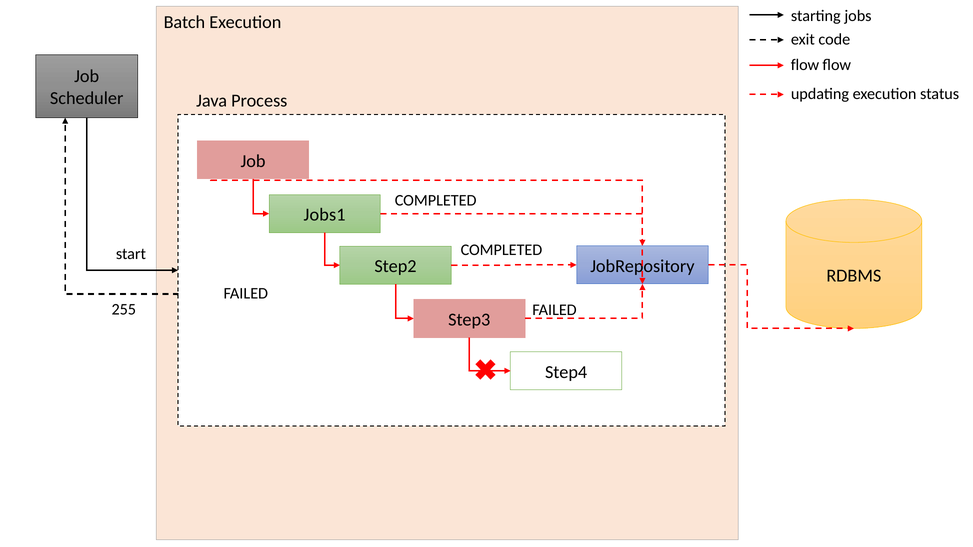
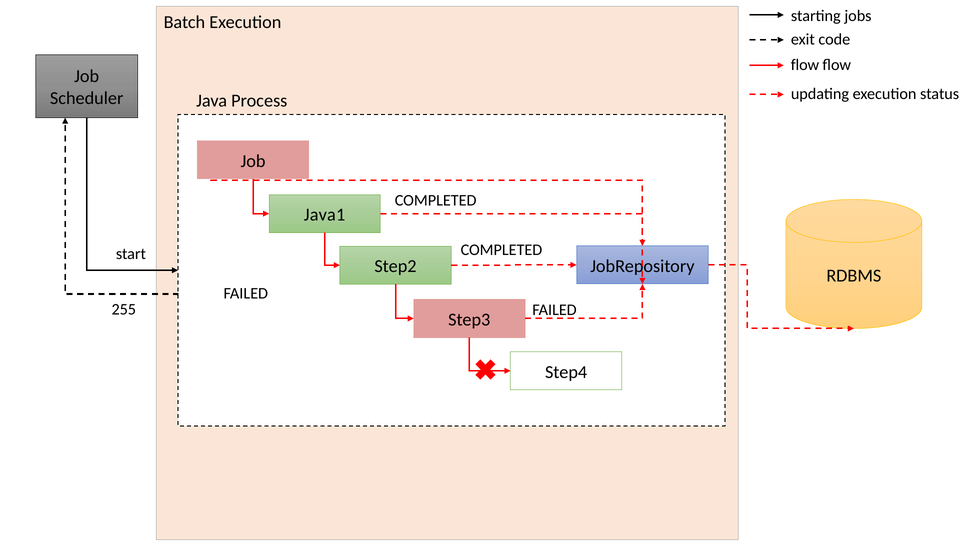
Jobs1: Jobs1 -> Java1
